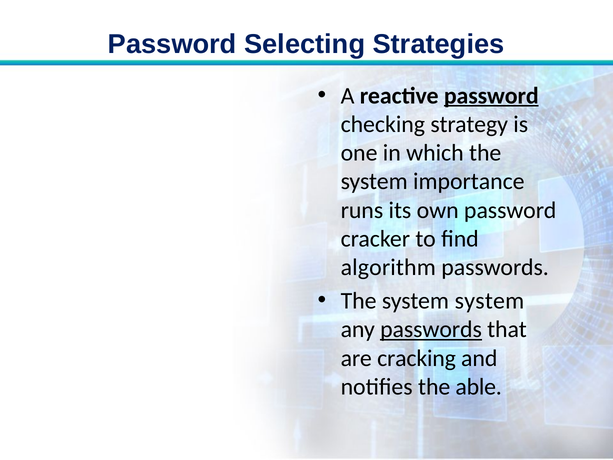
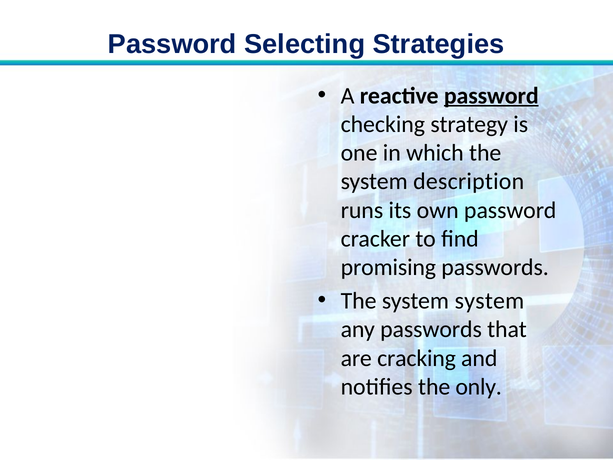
importance: importance -> description
algorithm: algorithm -> promising
passwords at (431, 329) underline: present -> none
able: able -> only
